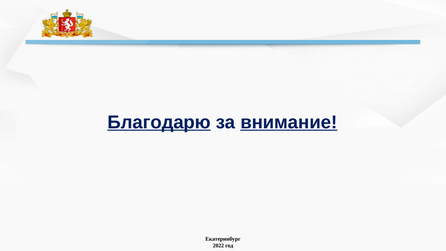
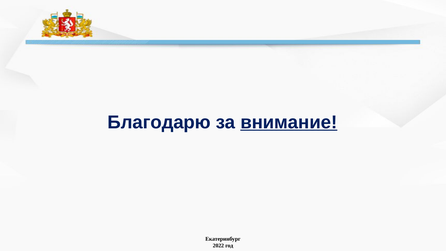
Благодарю underline: present -> none
